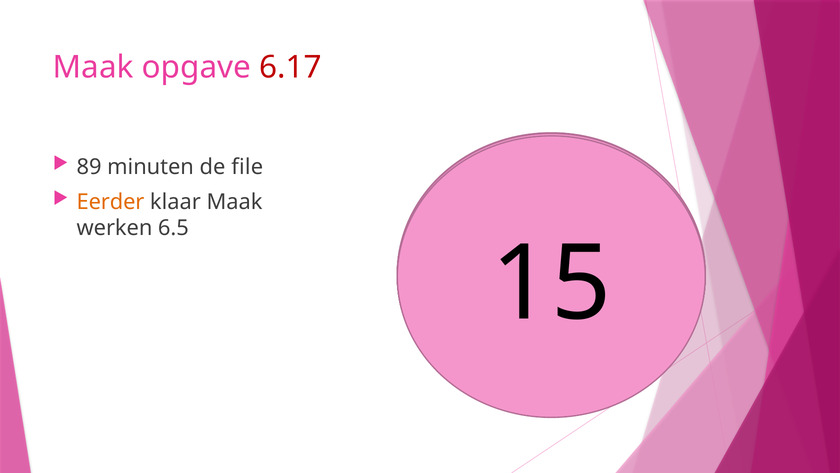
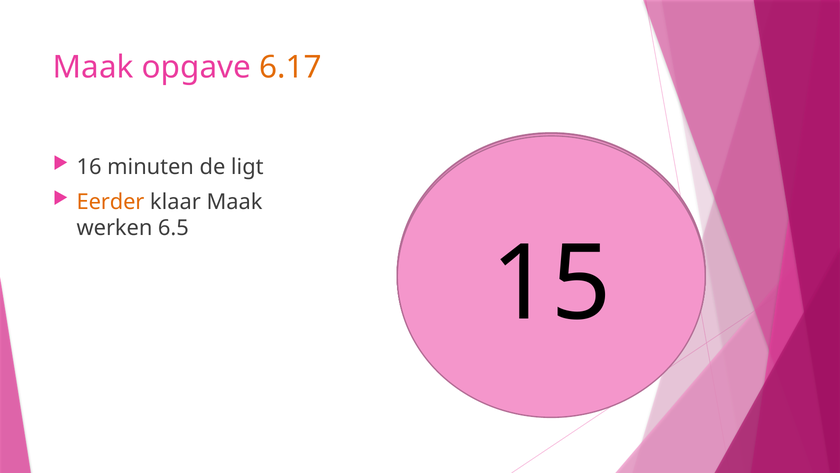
6.17 colour: red -> orange
89: 89 -> 16
file: file -> ligt
